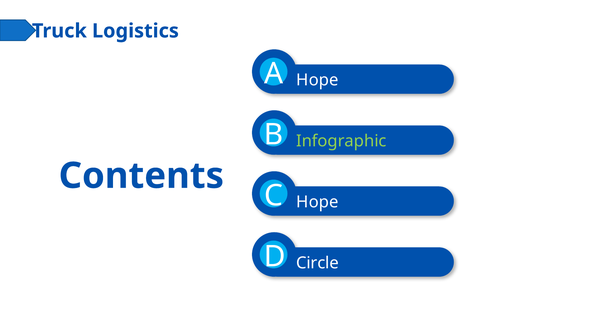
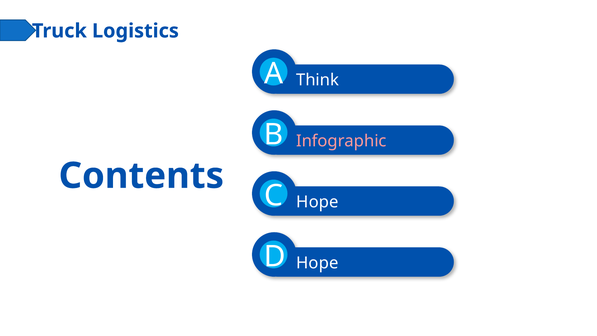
Hope at (317, 80): Hope -> Think
Infographic colour: light green -> pink
Circle at (317, 263): Circle -> Hope
